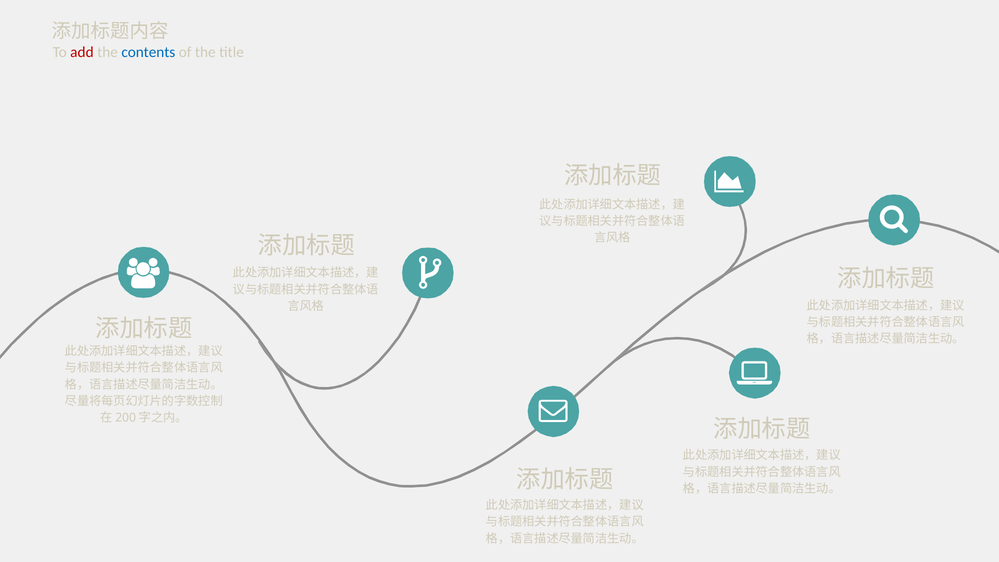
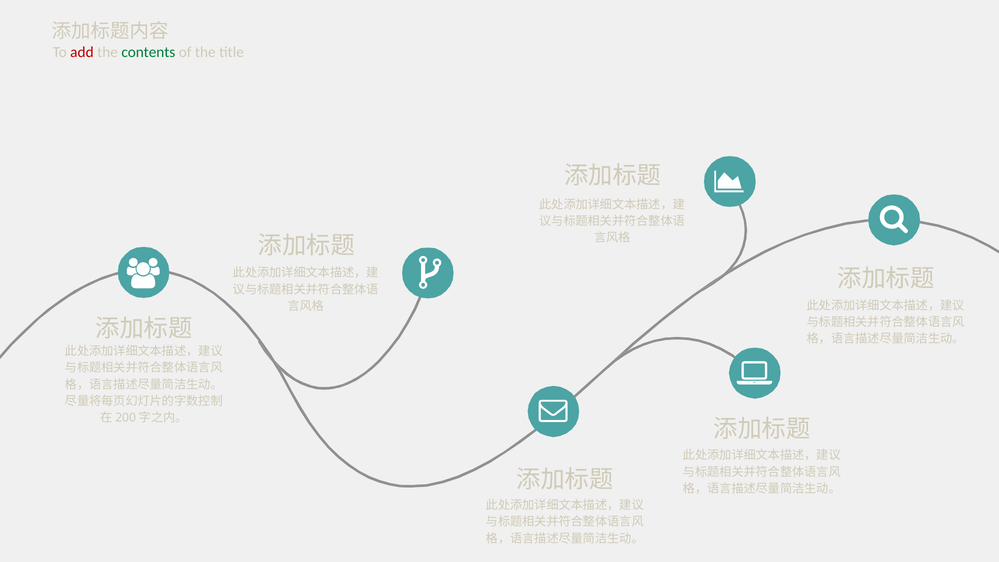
contents colour: blue -> green
